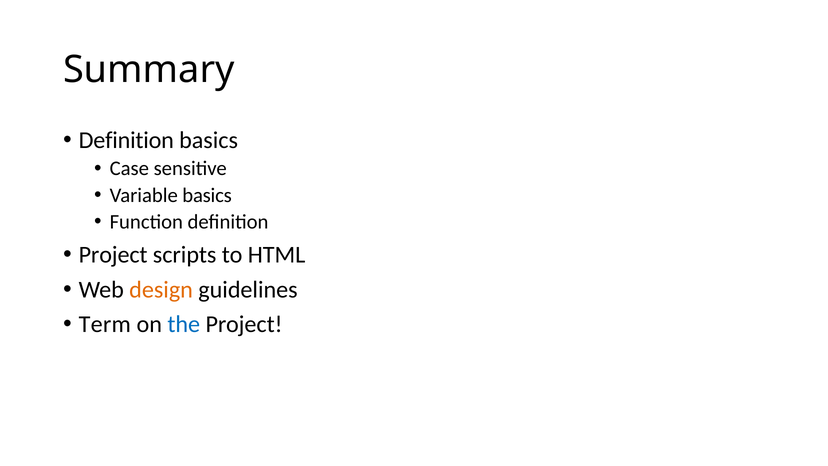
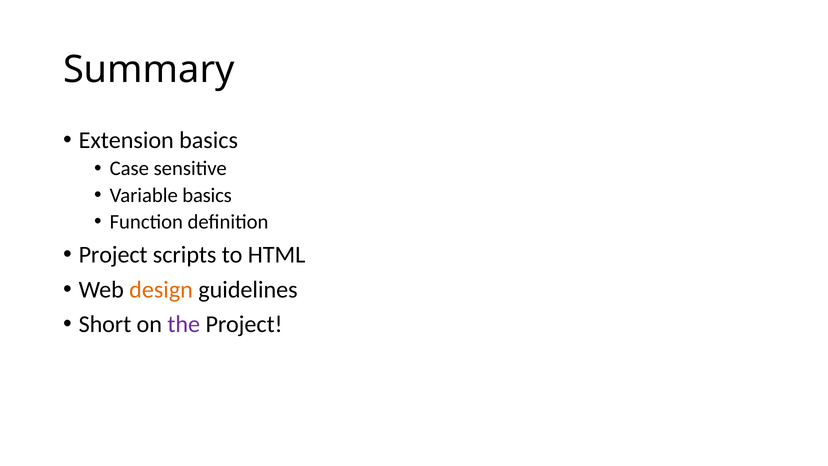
Definition at (126, 140): Definition -> Extension
Term: Term -> Short
the colour: blue -> purple
